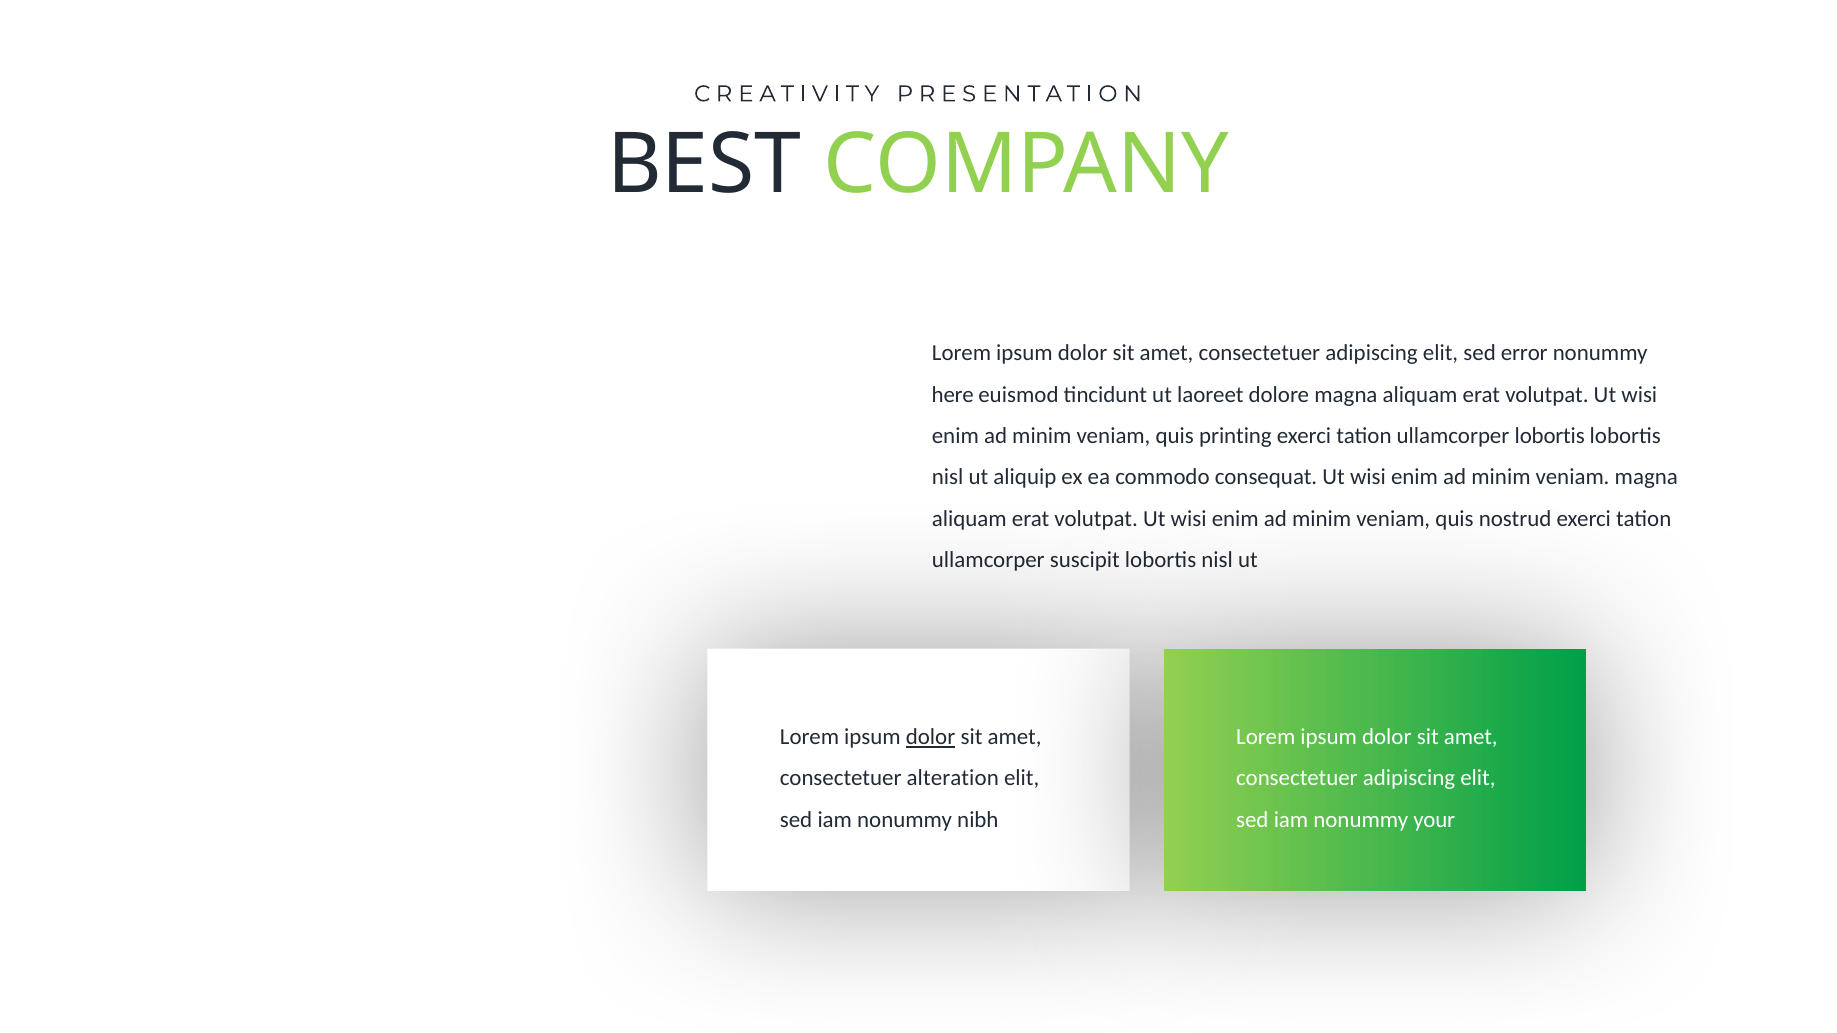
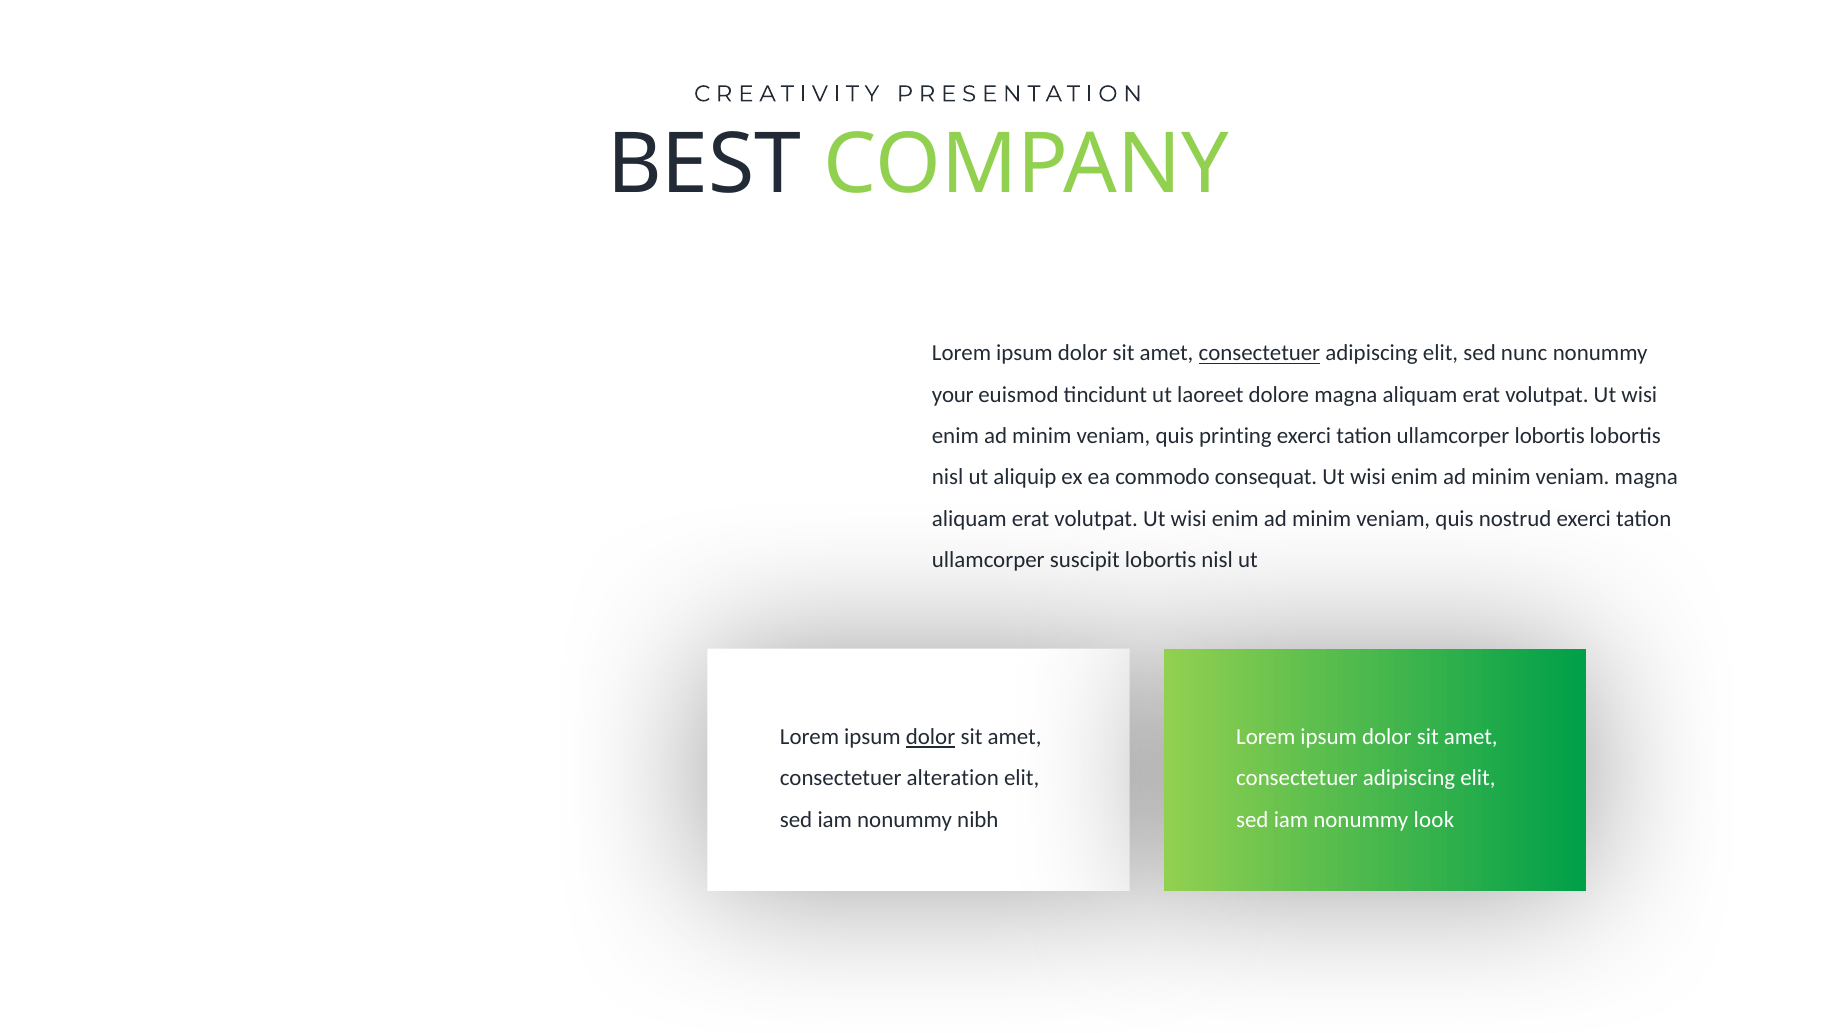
consectetuer at (1259, 354) underline: none -> present
error: error -> nunc
here: here -> your
your: your -> look
